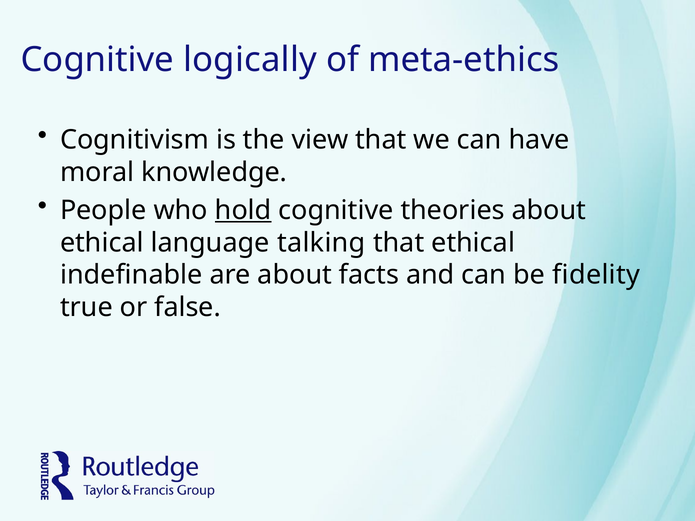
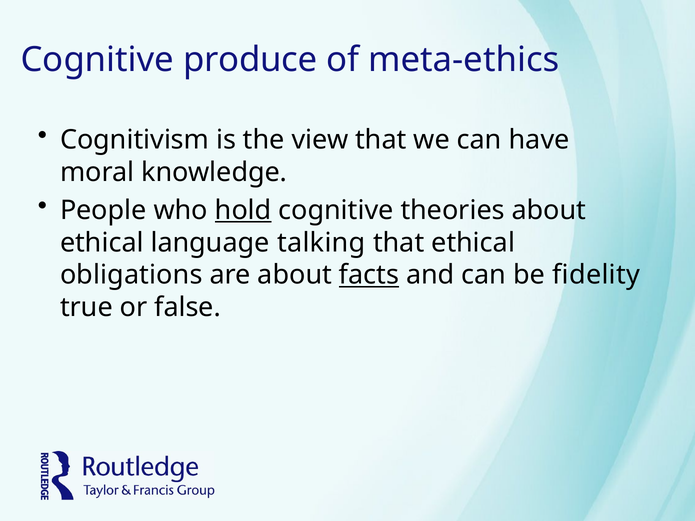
logically: logically -> produce
indefinable: indefinable -> obligations
facts underline: none -> present
